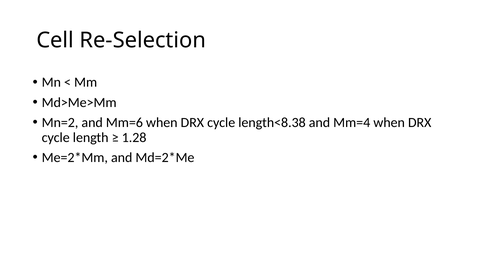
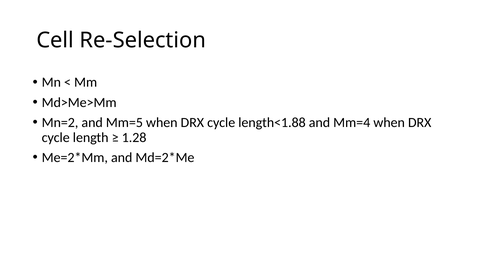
Mm=6: Mm=6 -> Mm=5
length<8.38: length<8.38 -> length<1.88
